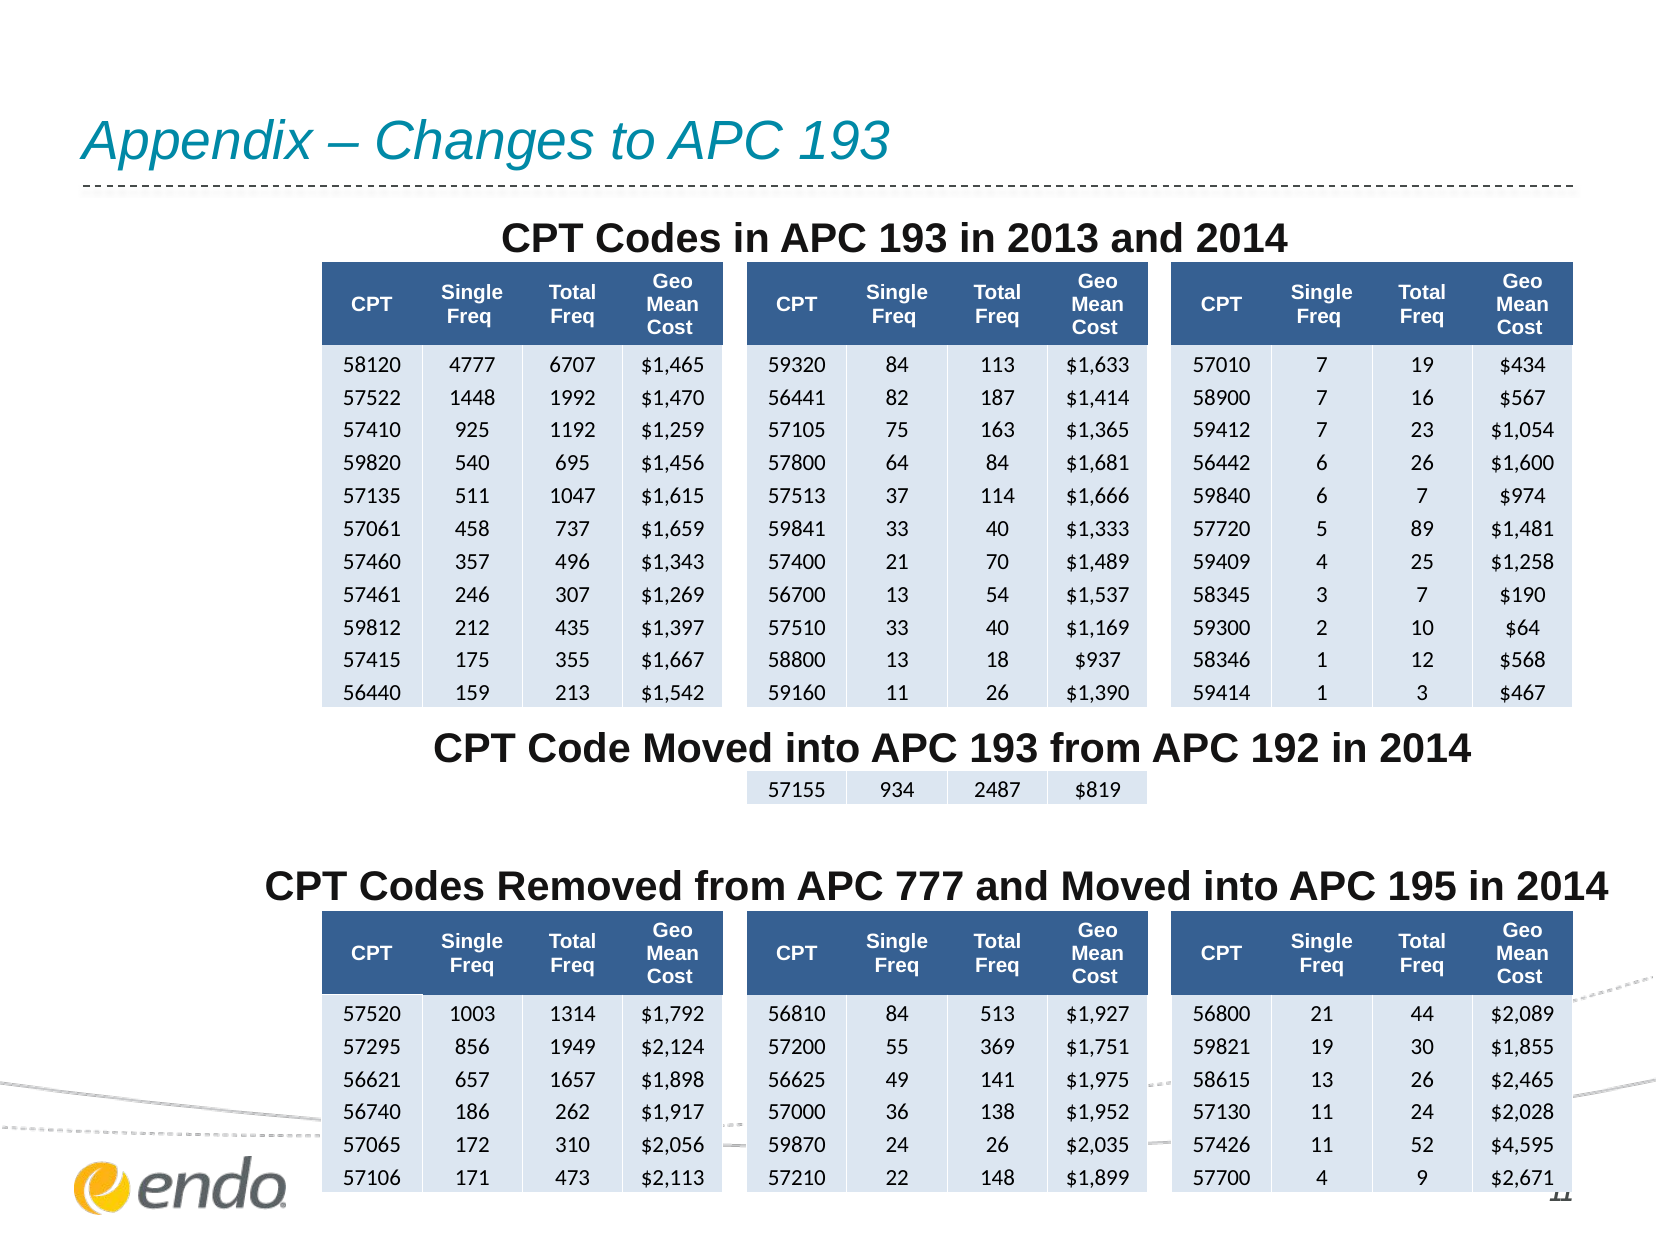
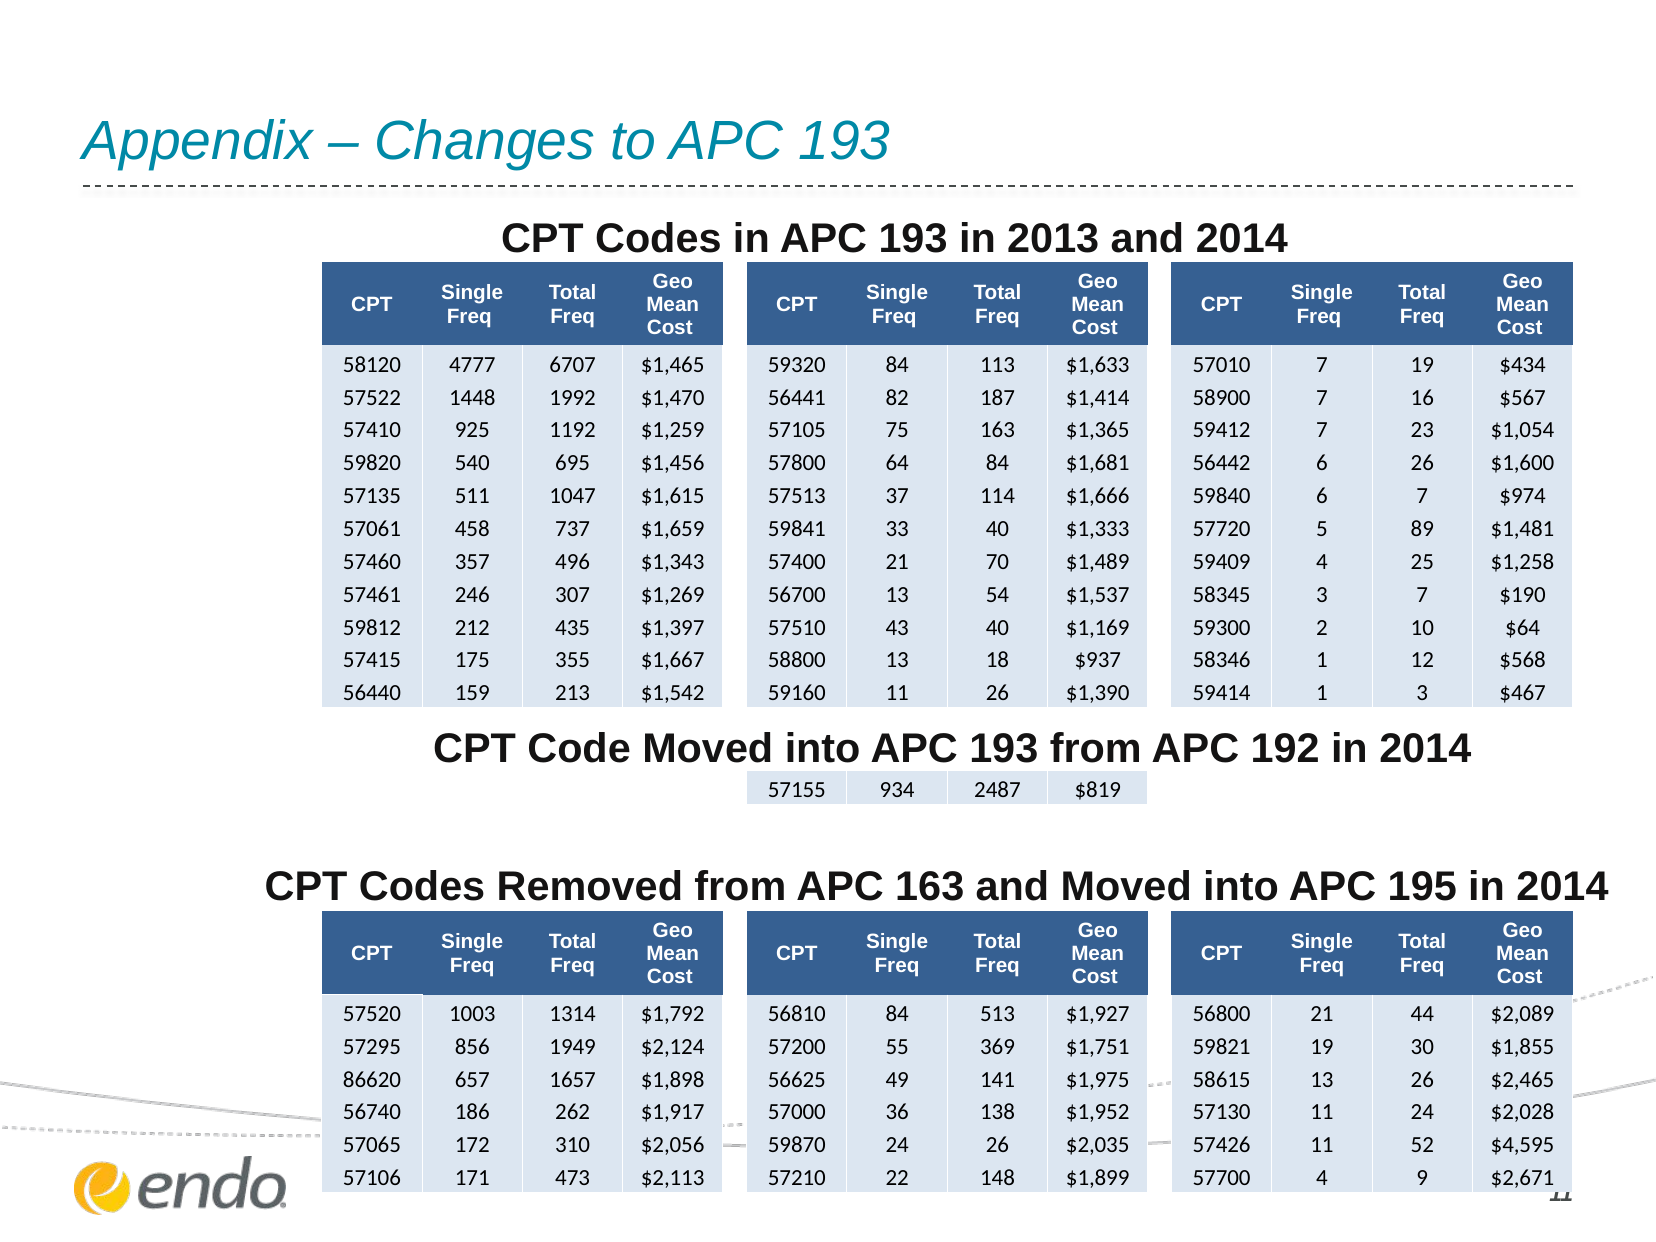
57510 33: 33 -> 43
APC 777: 777 -> 163
56621: 56621 -> 86620
